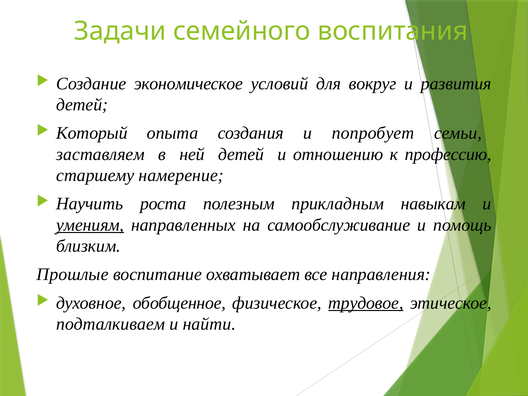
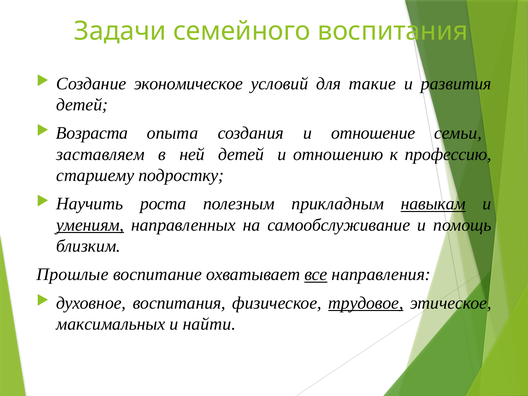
вокруг: вокруг -> такие
Который: Который -> Возраста
попробует: попробует -> отношение
намерение: намерение -> подростку
навыкам underline: none -> present
все underline: none -> present
духовное обобщенное: обобщенное -> воспитания
подталкиваем: подталкиваем -> максимальных
